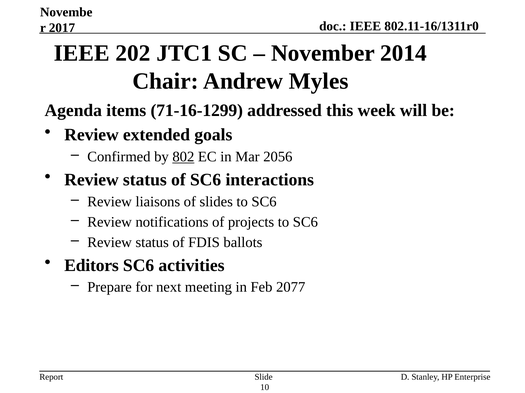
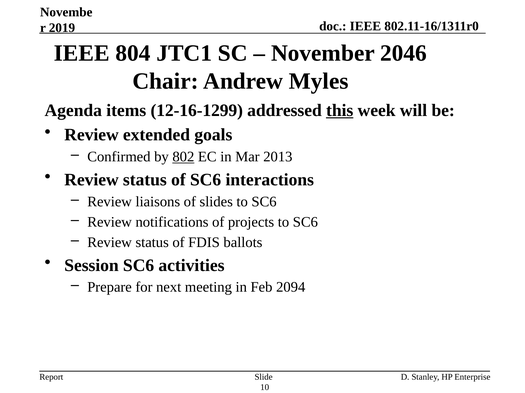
2017: 2017 -> 2019
202: 202 -> 804
2014: 2014 -> 2046
71-16-1299: 71-16-1299 -> 12-16-1299
this underline: none -> present
2056: 2056 -> 2013
Editors: Editors -> Session
2077: 2077 -> 2094
